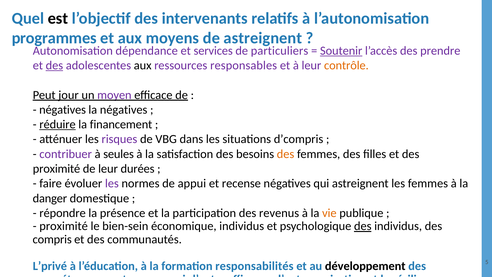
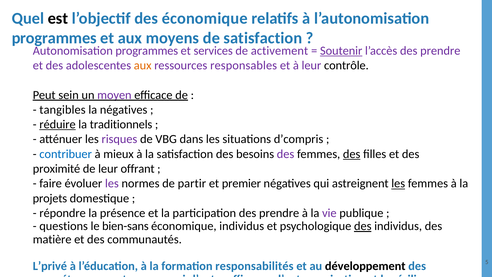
des intervenants: intervenants -> économique
de astreignent: astreignent -> satisfaction
Autonomisation dépendance: dépendance -> programmes
particuliers: particuliers -> activement
des at (54, 65) underline: present -> none
aux at (143, 65) colour: black -> orange
contrôle colour: orange -> black
jour: jour -> sein
négatives at (63, 110): négatives -> tangibles
financement: financement -> traditionnels
contribuer colour: purple -> blue
seules: seules -> mieux
des at (286, 154) colour: orange -> purple
des at (352, 154) underline: none -> present
durées: durées -> offrant
appui: appui -> partir
recense: recense -> premier
les at (398, 183) underline: none -> present
danger: danger -> projets
participation des revenus: revenus -> prendre
vie colour: orange -> purple
proximité at (64, 226): proximité -> questions
bien-sein: bien-sein -> bien-sans
compris: compris -> matière
